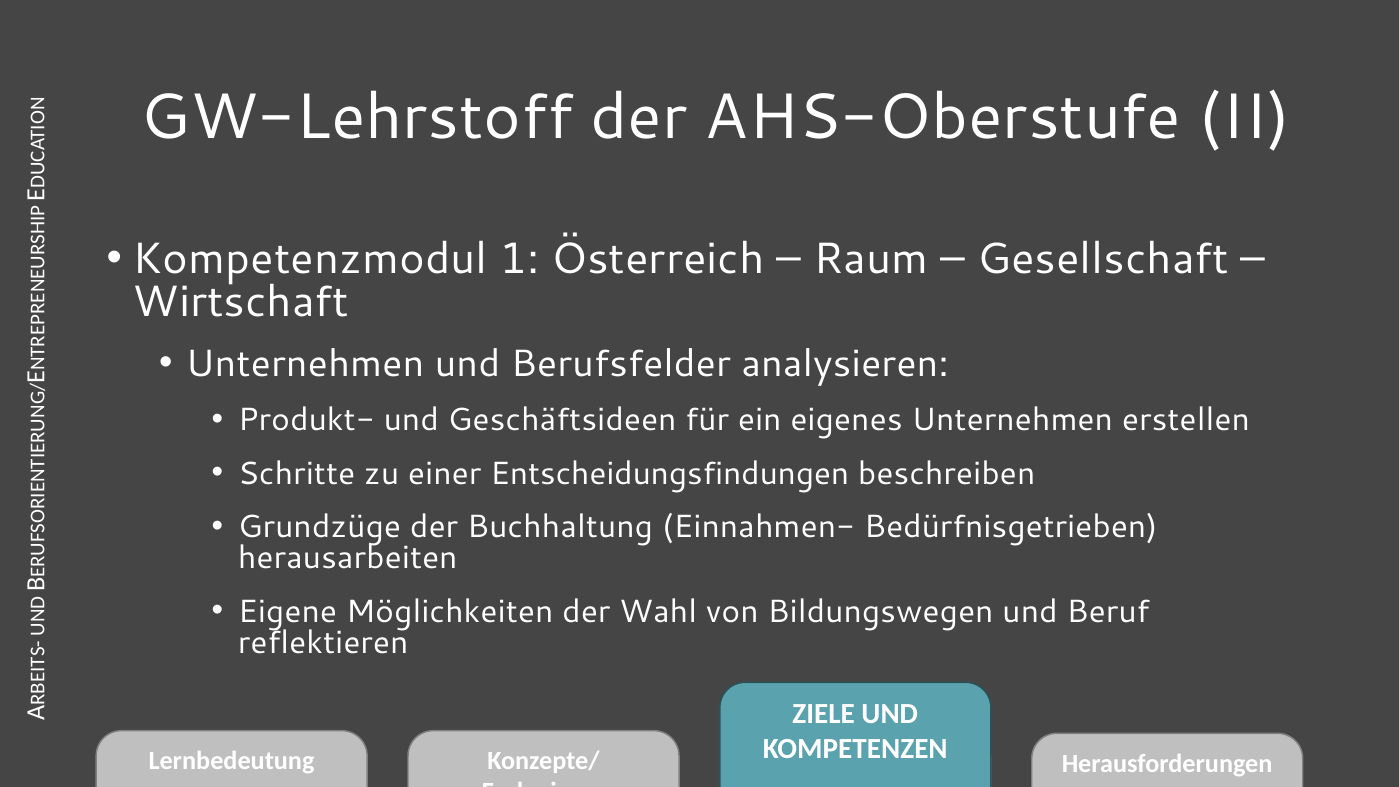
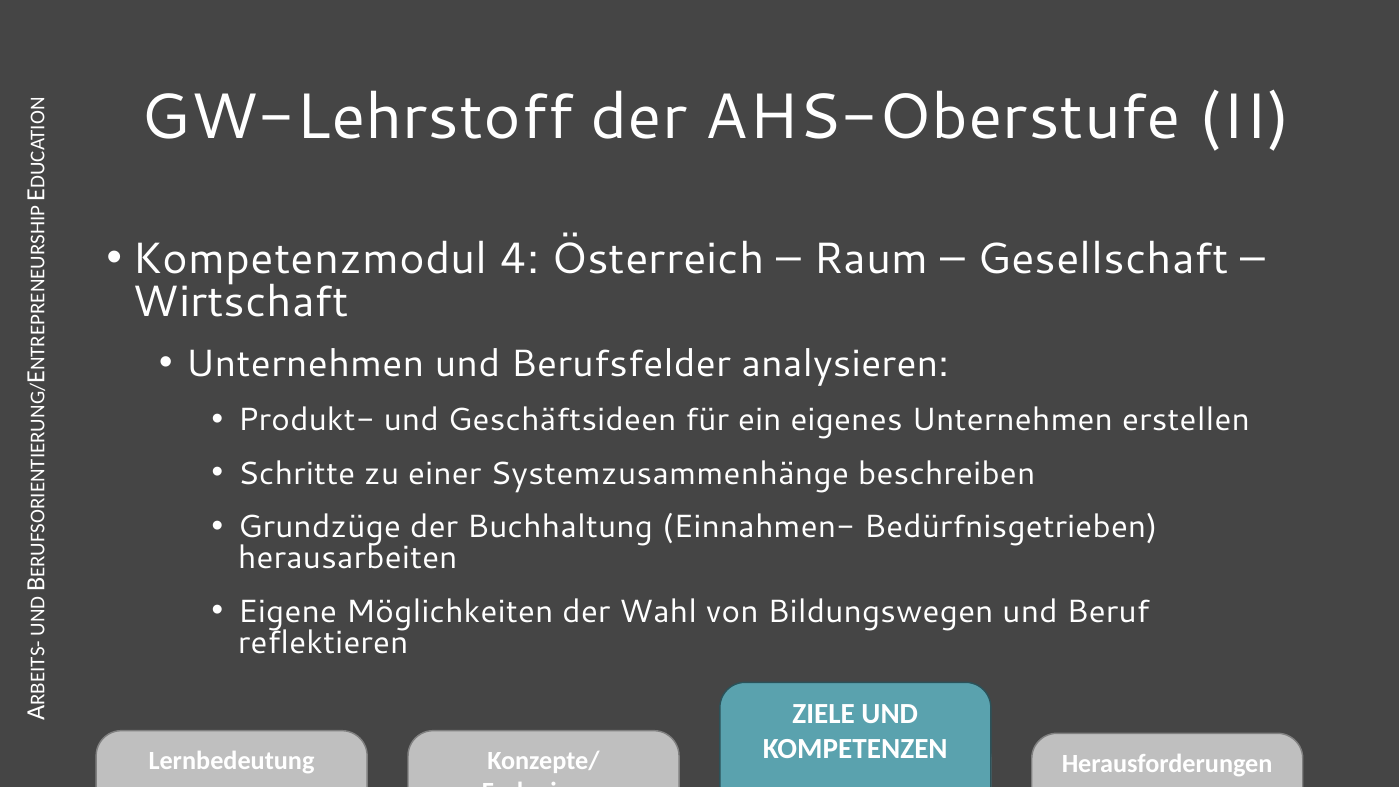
1: 1 -> 4
Entscheidungsfindungen: Entscheidungsfindungen -> Systemzusammenhänge
